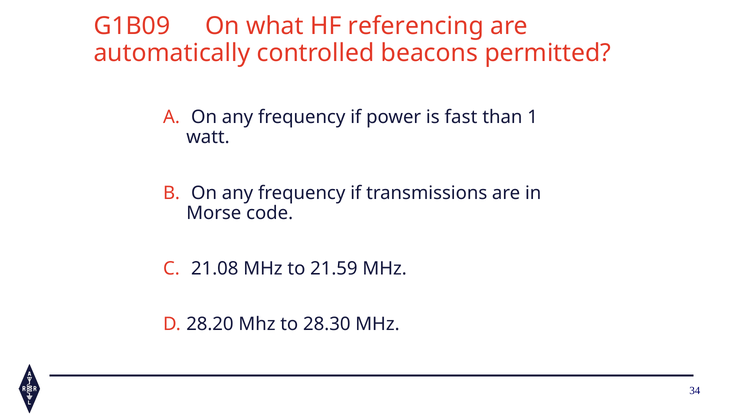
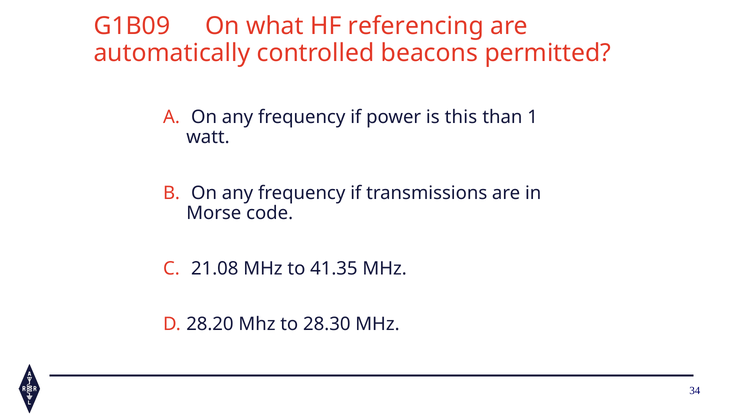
fast: fast -> this
21.59: 21.59 -> 41.35
